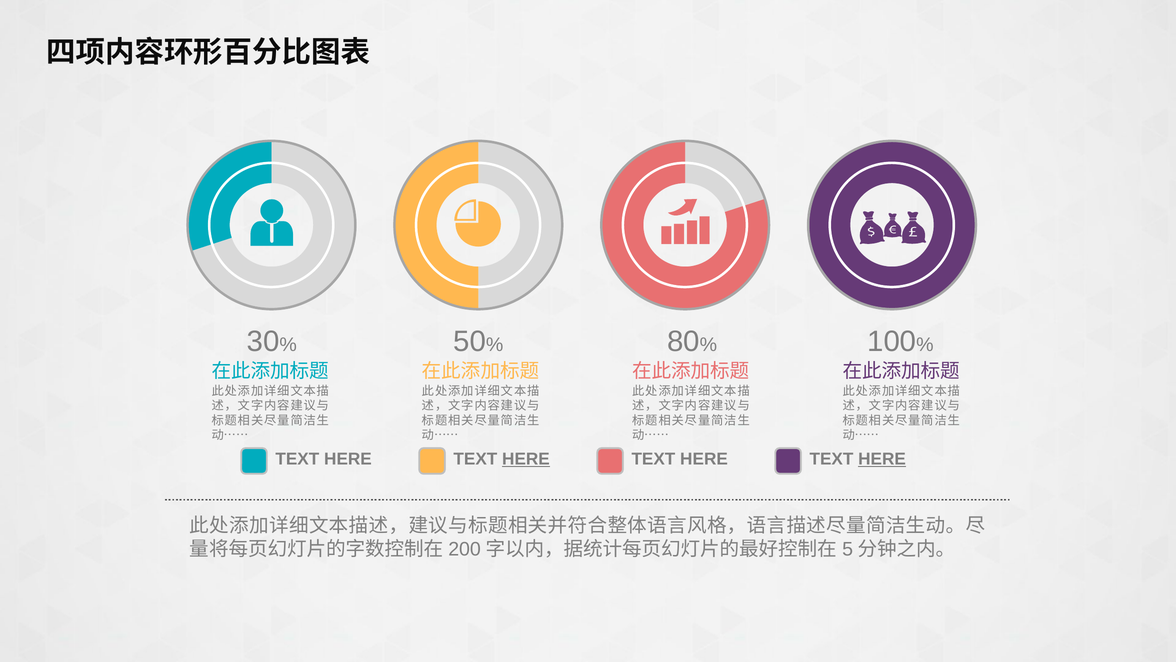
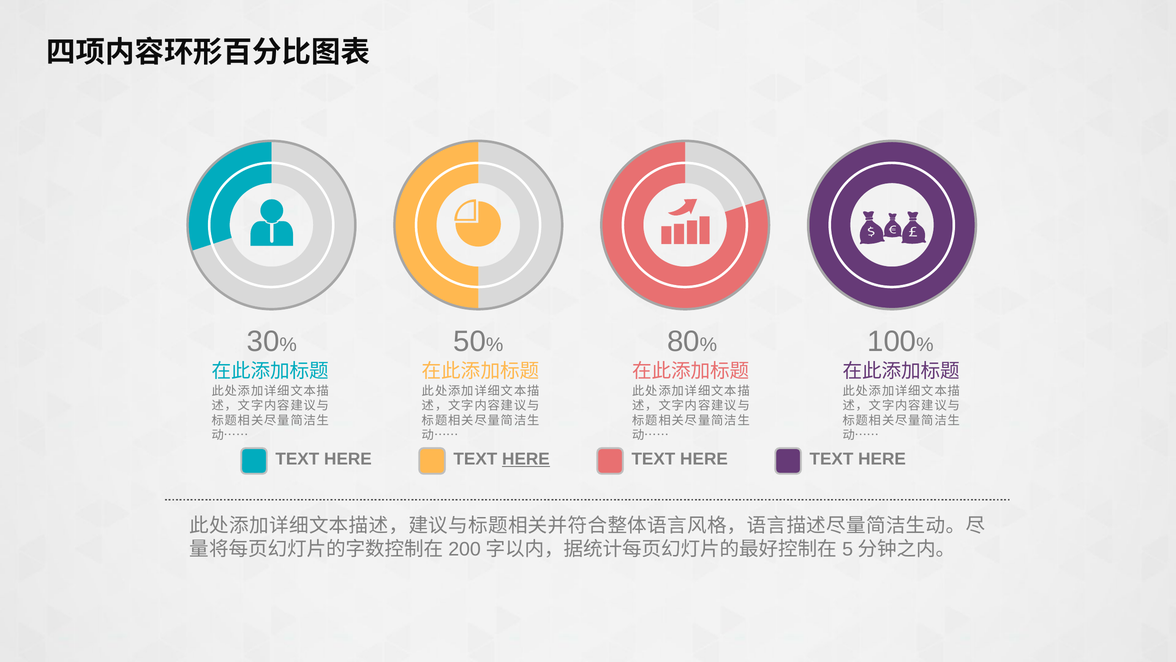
HERE at (882, 459) underline: present -> none
